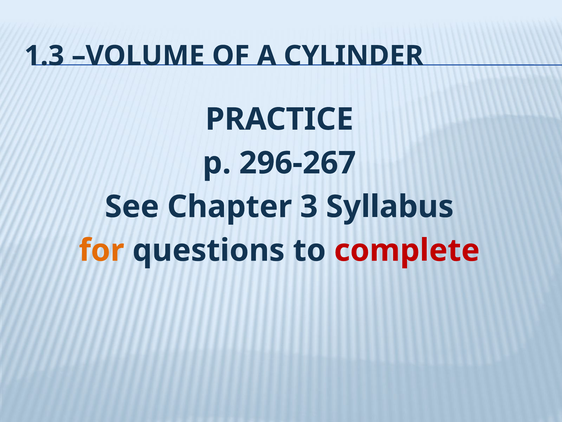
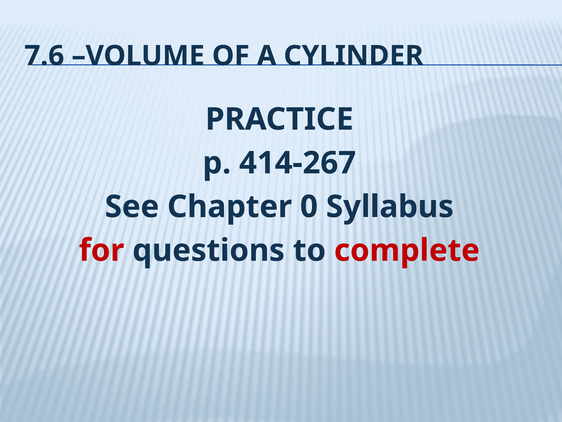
1.3: 1.3 -> 7.6
296-267: 296-267 -> 414-267
3: 3 -> 0
for colour: orange -> red
